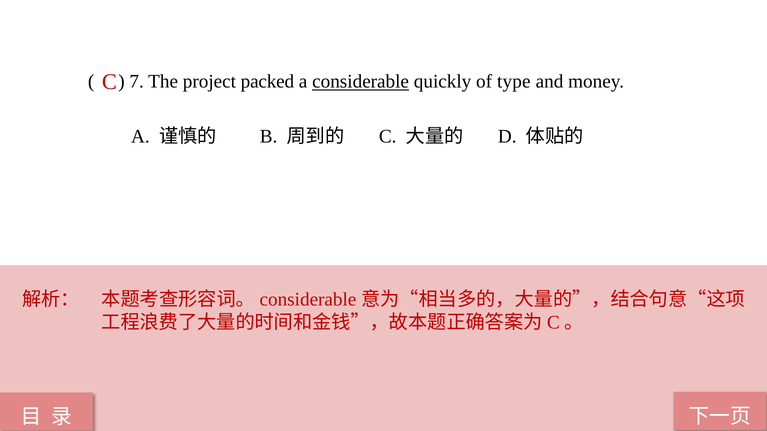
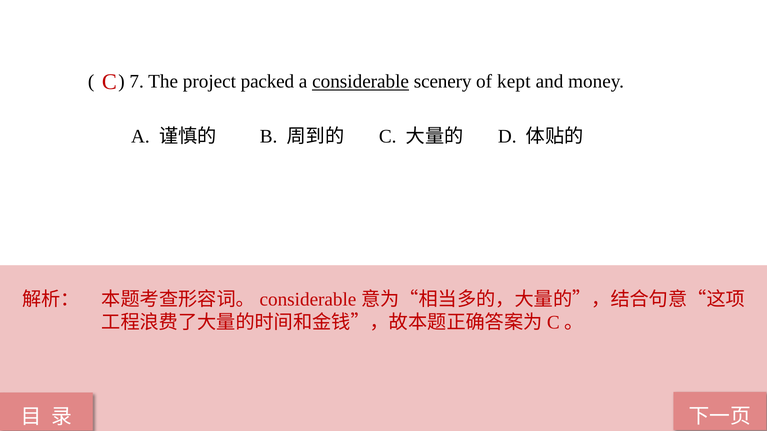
quickly: quickly -> scenery
type: type -> kept
